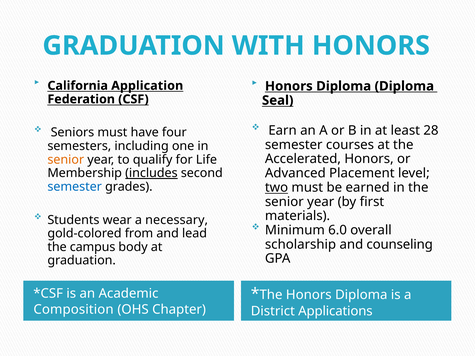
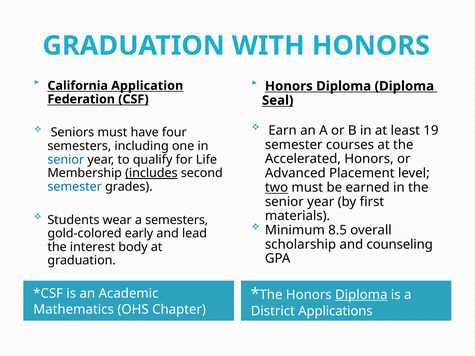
28: 28 -> 19
senior at (66, 160) colour: orange -> blue
a necessary: necessary -> semesters
6.0: 6.0 -> 8.5
from: from -> early
campus: campus -> interest
Diploma at (361, 295) underline: none -> present
Composition: Composition -> Mathematics
